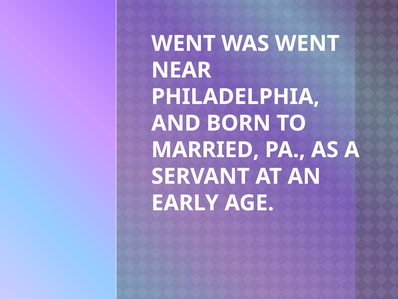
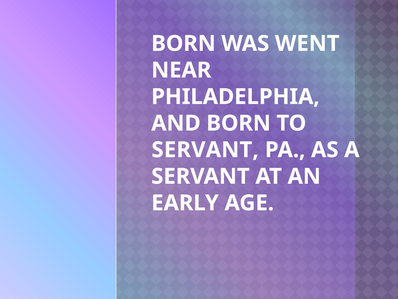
WENT at (183, 43): WENT -> BORN
MARRIED at (205, 150): MARRIED -> SERVANT
